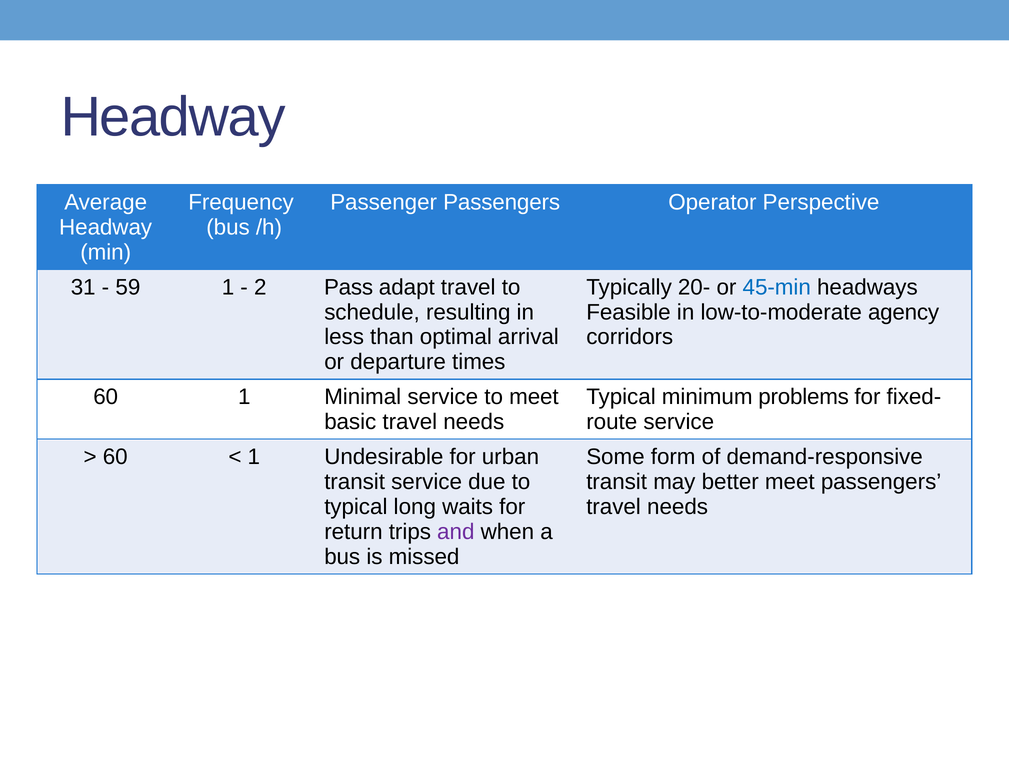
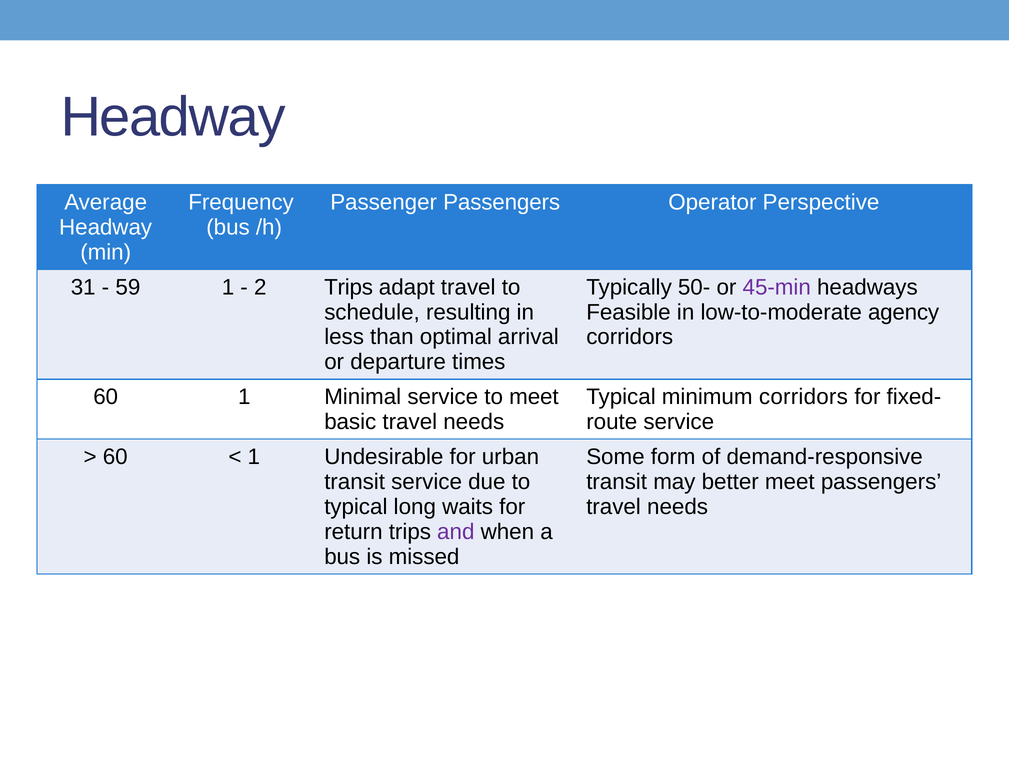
2 Pass: Pass -> Trips
20-: 20- -> 50-
45-min colour: blue -> purple
minimum problems: problems -> corridors
